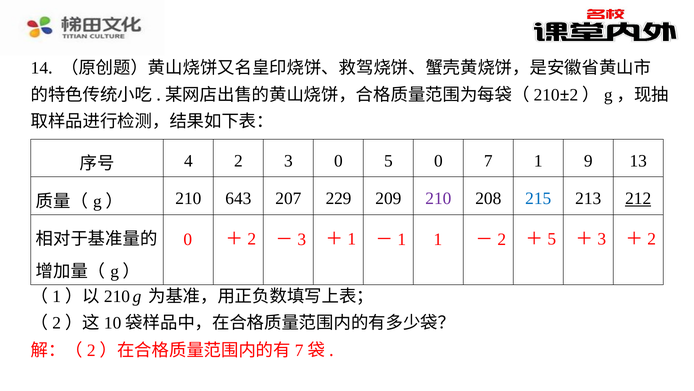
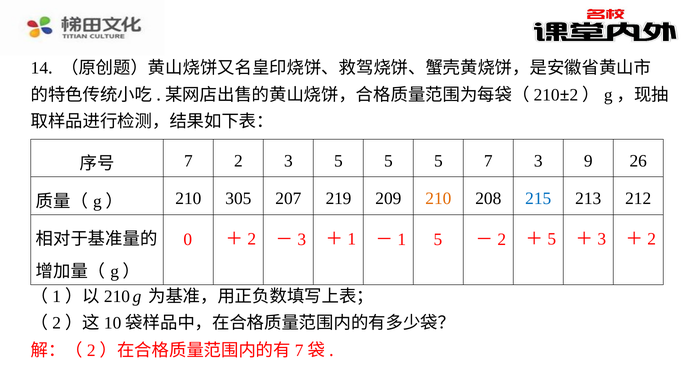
4 at (188, 161): 4 -> 7
3 0: 0 -> 5
0 at (438, 161): 0 -> 5
7 1: 1 -> 3
13: 13 -> 26
643: 643 -> 305
229: 229 -> 219
210 at (438, 198) colour: purple -> orange
212 underline: present -> none
－1 1: 1 -> 5
